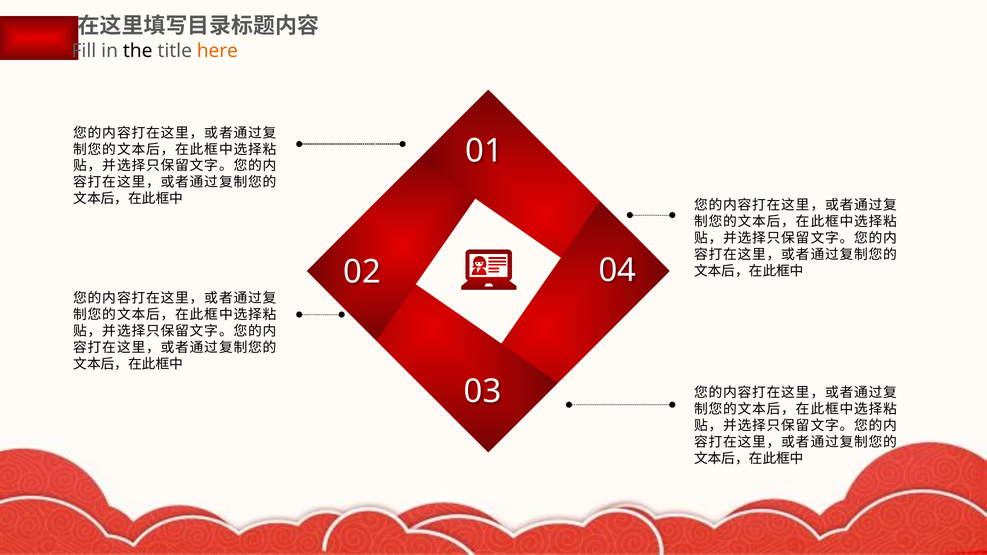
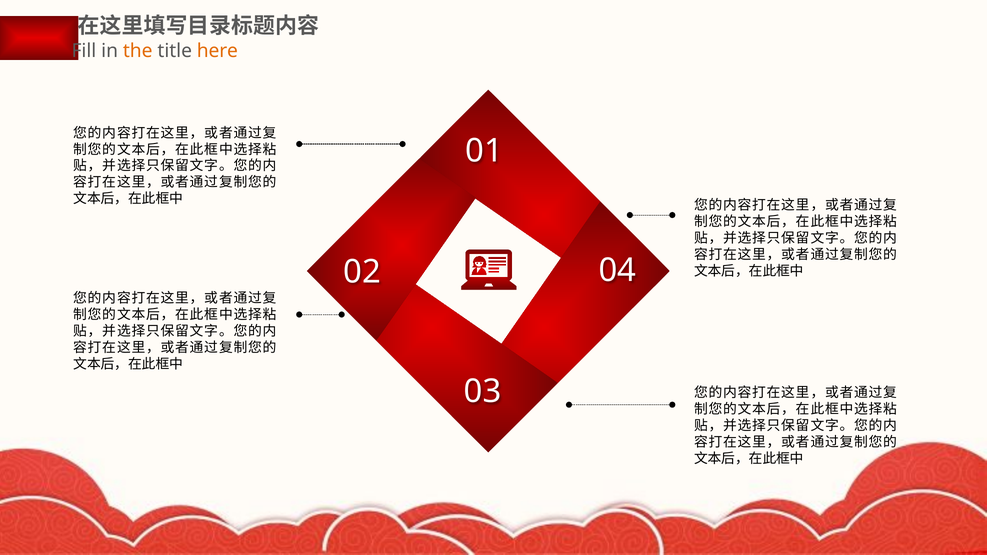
the colour: black -> orange
